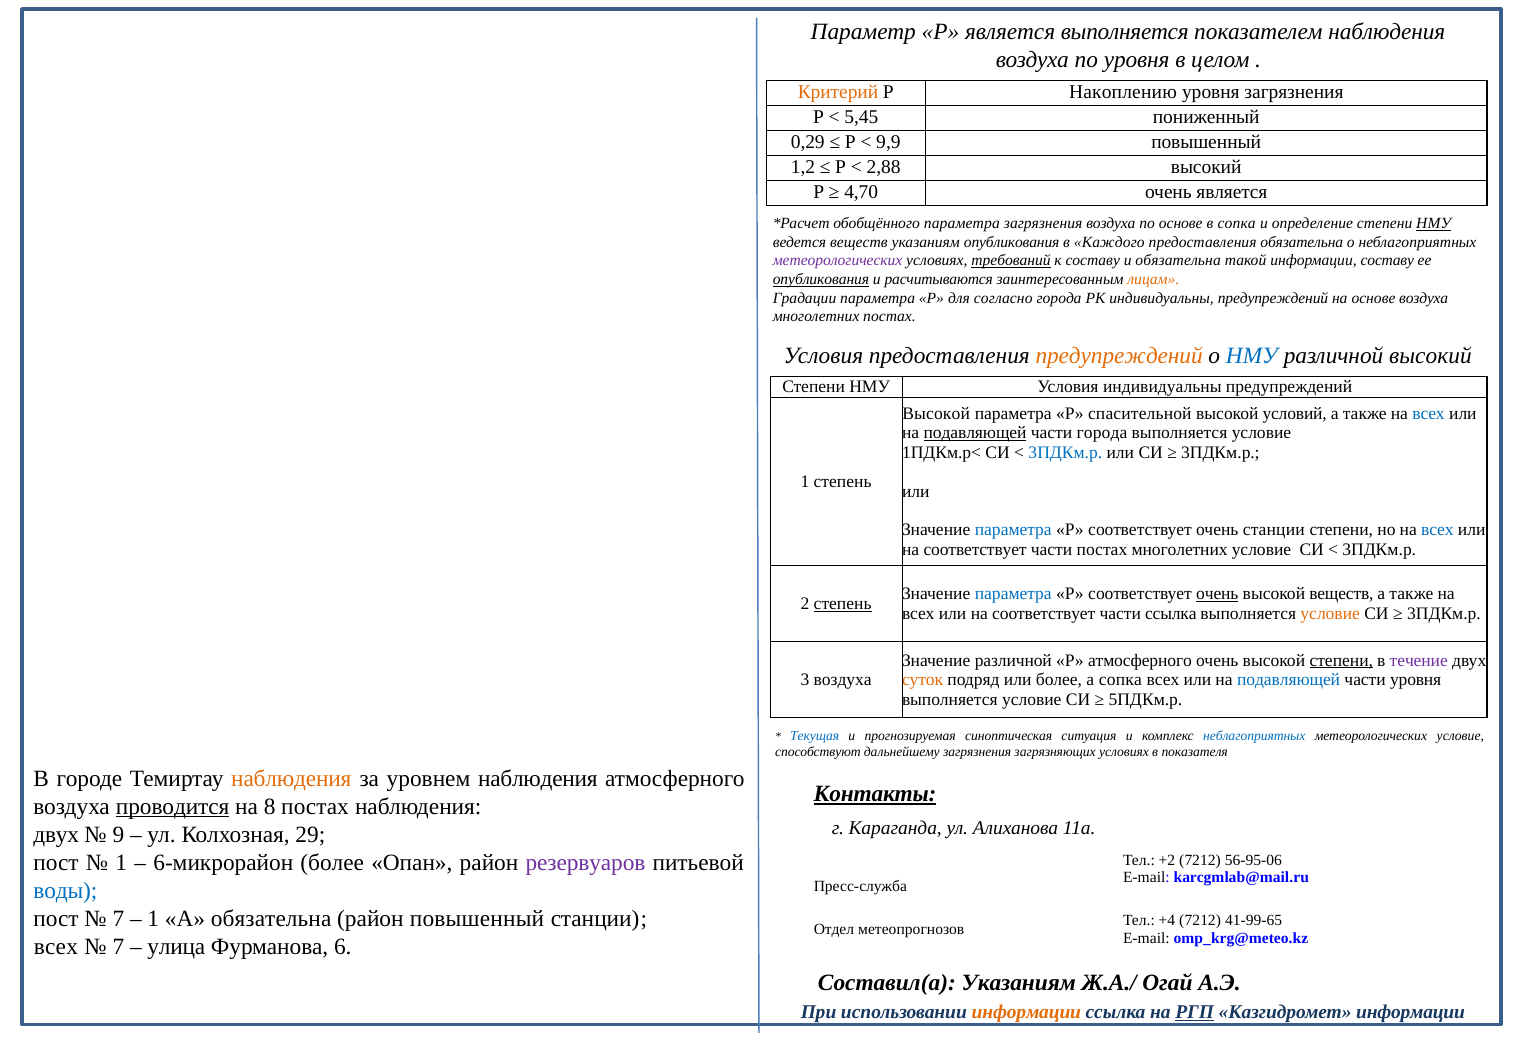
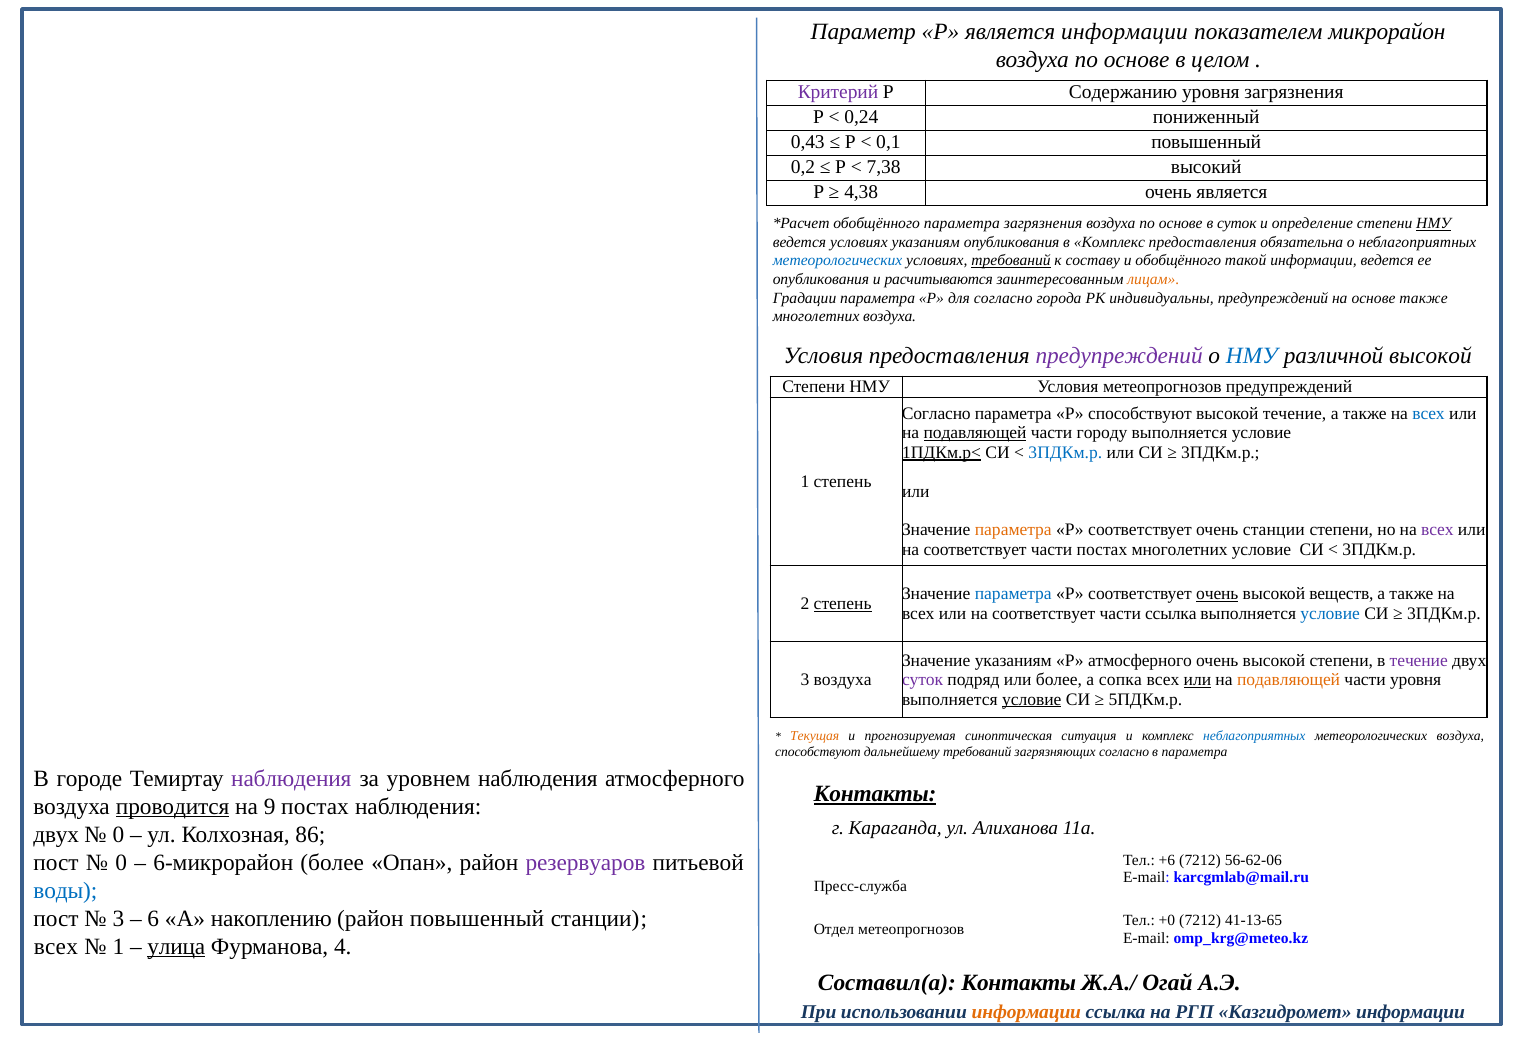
является выполняется: выполняется -> информации
показателем наблюдения: наблюдения -> микрорайон
уровня at (1137, 60): уровня -> основе
Критерий colour: orange -> purple
Накоплению: Накоплению -> Содержанию
5,45: 5,45 -> 0,24
0,29: 0,29 -> 0,43
9,9: 9,9 -> 0,1
1,2: 1,2 -> 0,2
2,88: 2,88 -> 7,38
4,70: 4,70 -> 4,38
в сопка: сопка -> суток
ведется веществ: веществ -> условиях
в Каждого: Каждого -> Комплекс
метеорологических at (838, 261) colour: purple -> blue
и обязательна: обязательна -> обобщённого
информации составу: составу -> ведется
опубликования at (821, 279) underline: present -> none
основе воздуха: воздуха -> также
многолетних постах: постах -> воздуха
предупреждений at (1119, 356) colour: orange -> purple
различной высокий: высокий -> высокой
Условия индивидуальны: индивидуальны -> метеопрогнозов
Высокой at (936, 414): Высокой -> Согласно
Р спасительной: спасительной -> способствуют
высокой условий: условий -> течение
части города: города -> городу
1ПДКм.р< underline: none -> present
параметра at (1013, 530) colour: blue -> orange
всех at (1437, 530) colour: blue -> purple
условие at (1330, 614) colour: orange -> blue
Значение различной: различной -> указаниям
степени at (1341, 660) underline: present -> none
суток at (923, 680) colour: orange -> purple
или at (1197, 680) underline: none -> present
подавляющей at (1289, 680) colour: blue -> orange
условие at (1032, 699) underline: none -> present
Текущая colour: blue -> orange
метеорологических условие: условие -> воздуха
дальнейшему загрязнения: загрязнения -> требований
загрязняющих условиях: условиях -> согласно
в показателя: показателя -> параметра
наблюдения at (291, 779) colour: orange -> purple
8: 8 -> 9
9 at (118, 835): 9 -> 0
29: 29 -> 86
1 at (121, 863): 1 -> 0
+2: +2 -> +6
56-95-06: 56-95-06 -> 56-62-06
7 at (118, 919): 7 -> 3
1 at (153, 919): 1 -> 6
А обязательна: обязательна -> накоплению
+4: +4 -> +0
41-99-65: 41-99-65 -> 41-13-65
7 at (118, 947): 7 -> 1
улица underline: none -> present
6: 6 -> 4
Составил(а Указаниям: Указаниям -> Контакты
РГП underline: present -> none
